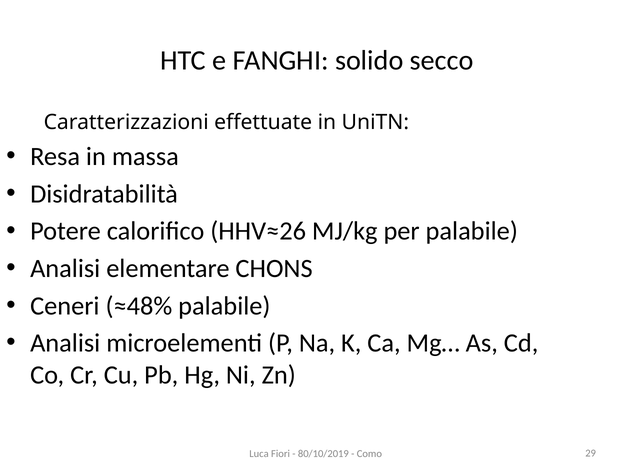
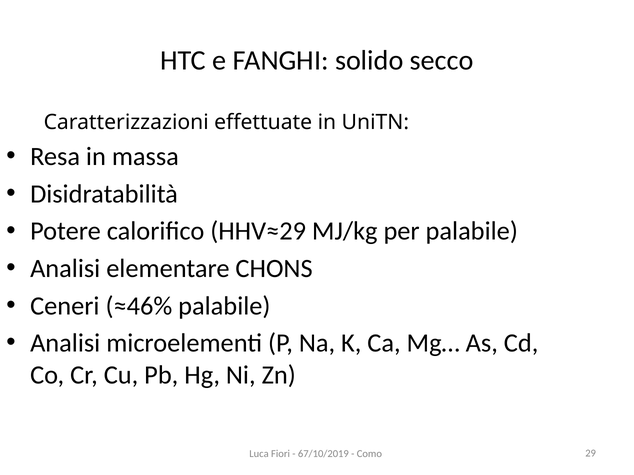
HHV≈26: HHV≈26 -> HHV≈29
≈48%: ≈48% -> ≈46%
80/10/2019: 80/10/2019 -> 67/10/2019
